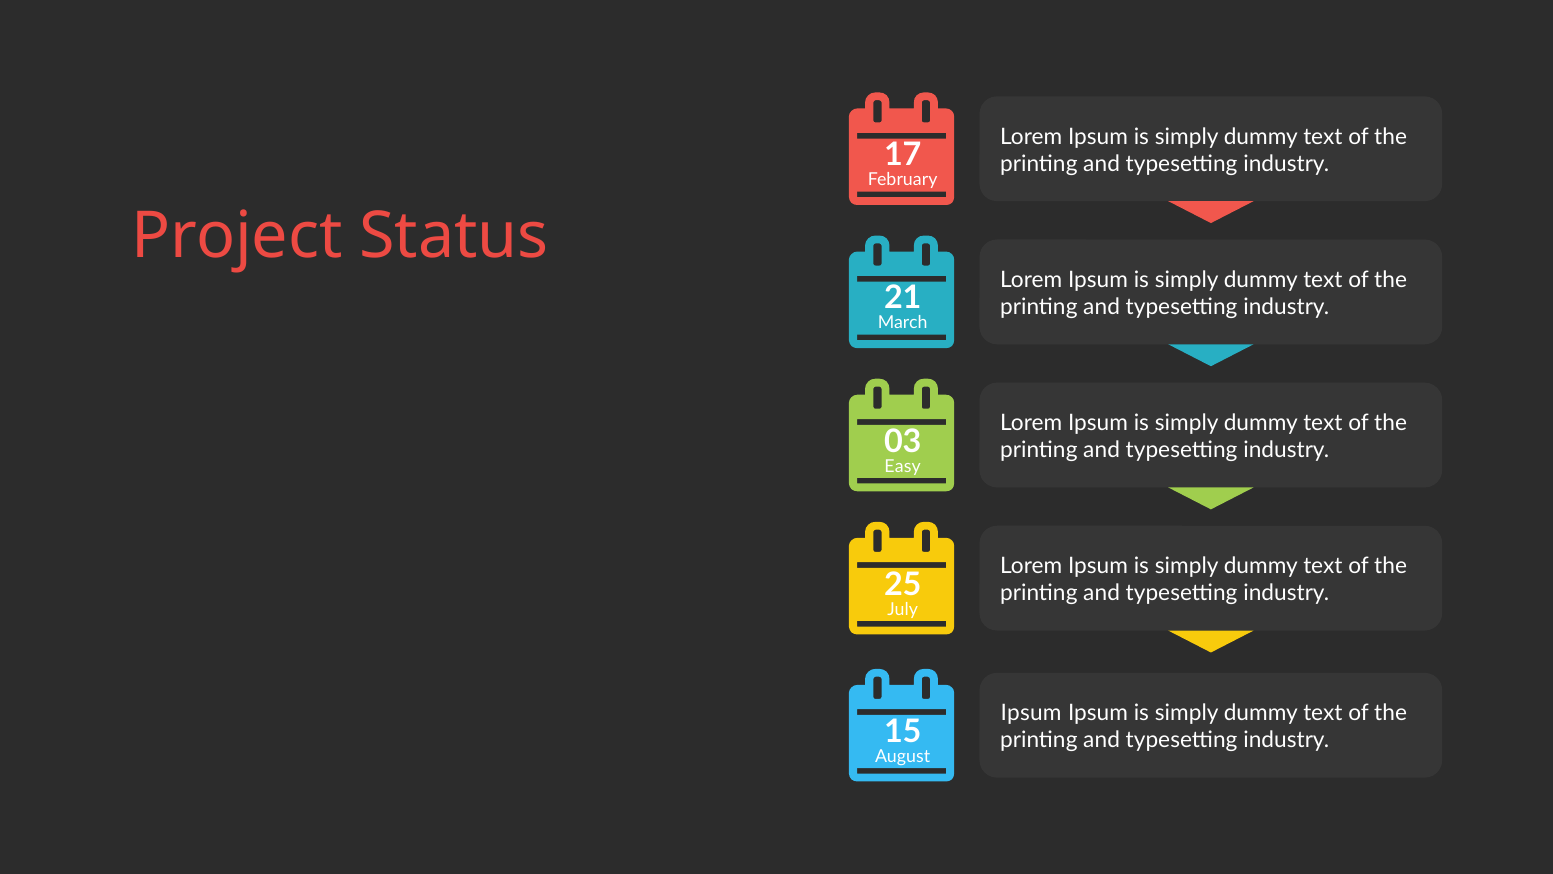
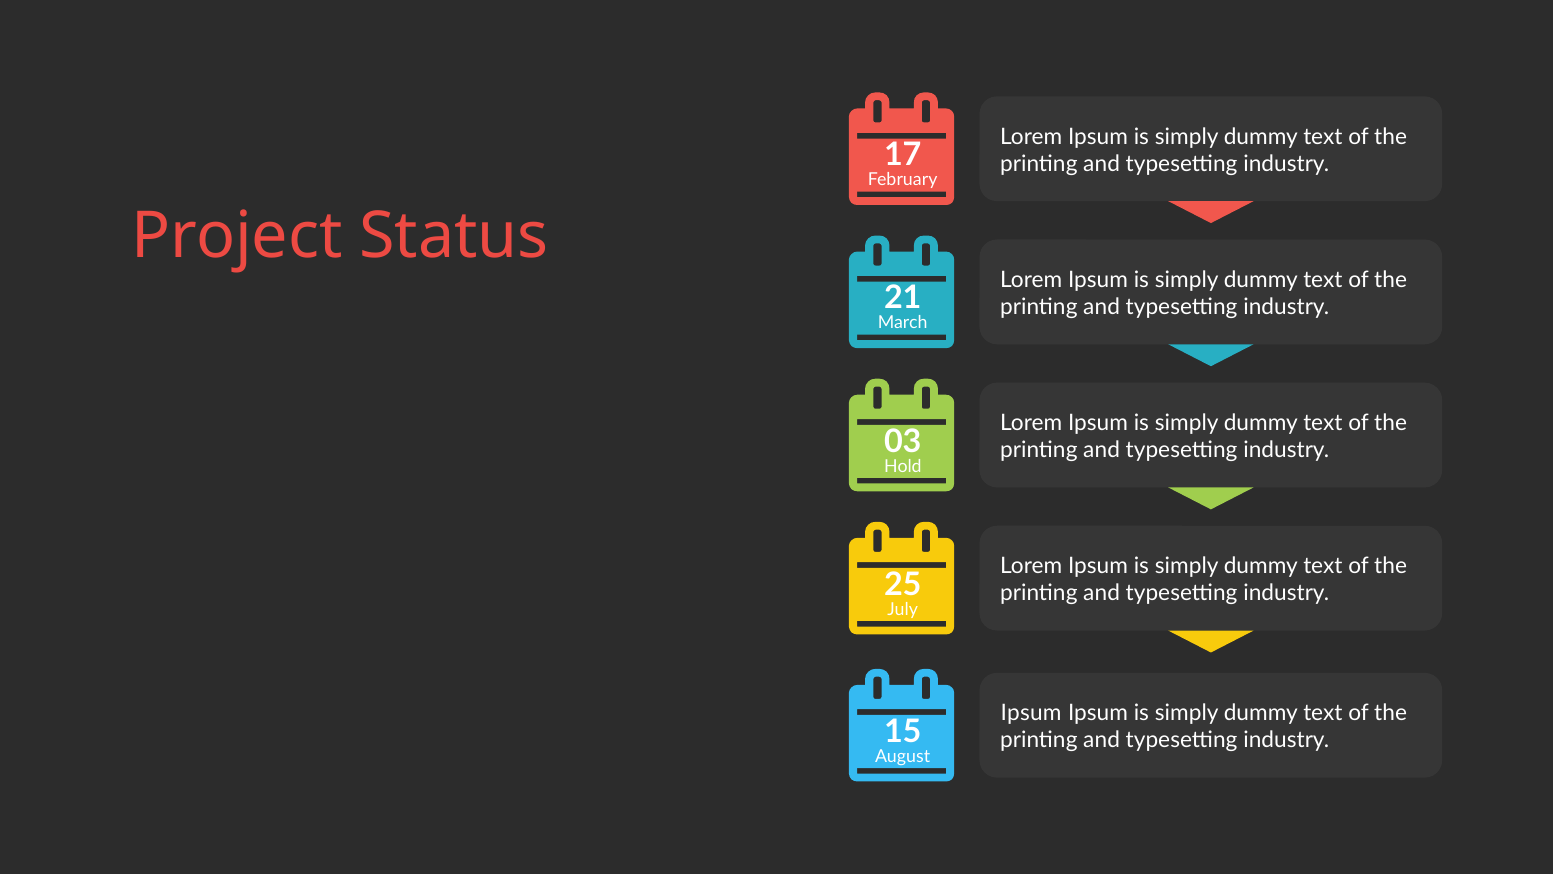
Easy: Easy -> Hold
